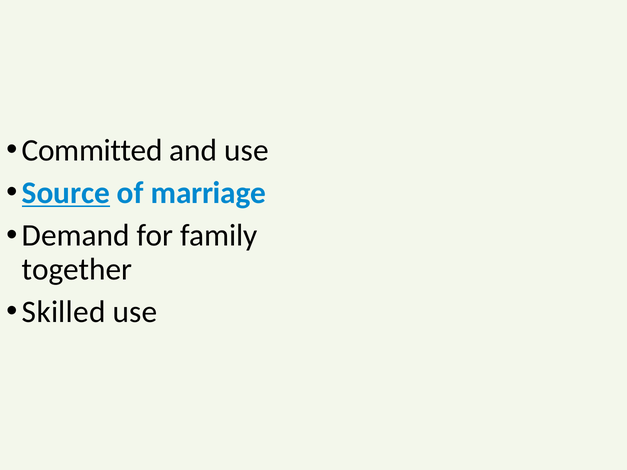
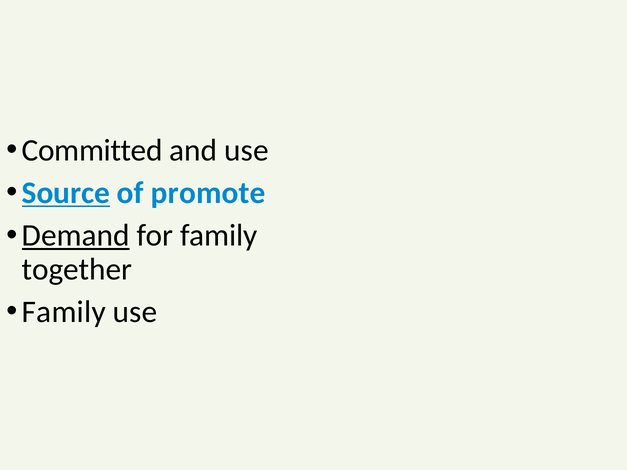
marriage: marriage -> promote
Demand underline: none -> present
Skilled at (64, 312): Skilled -> Family
